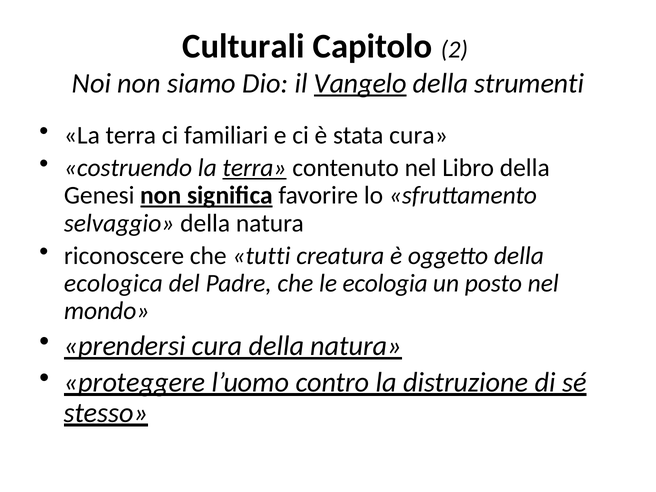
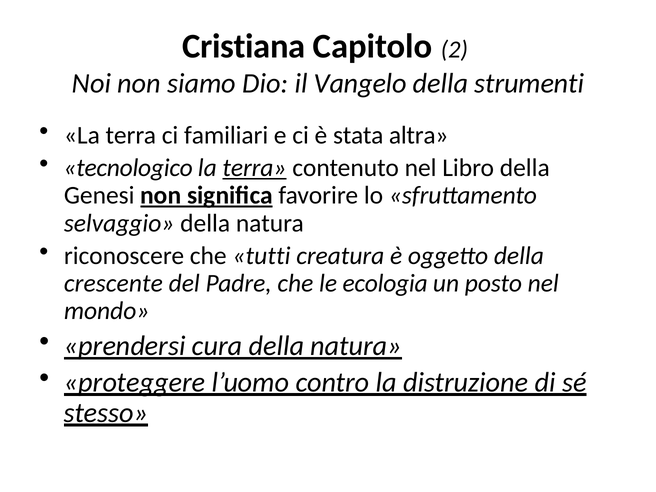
Culturali: Culturali -> Cristiana
Vangelo underline: present -> none
stata cura: cura -> altra
costruendo: costruendo -> tecnologico
ecologica: ecologica -> crescente
